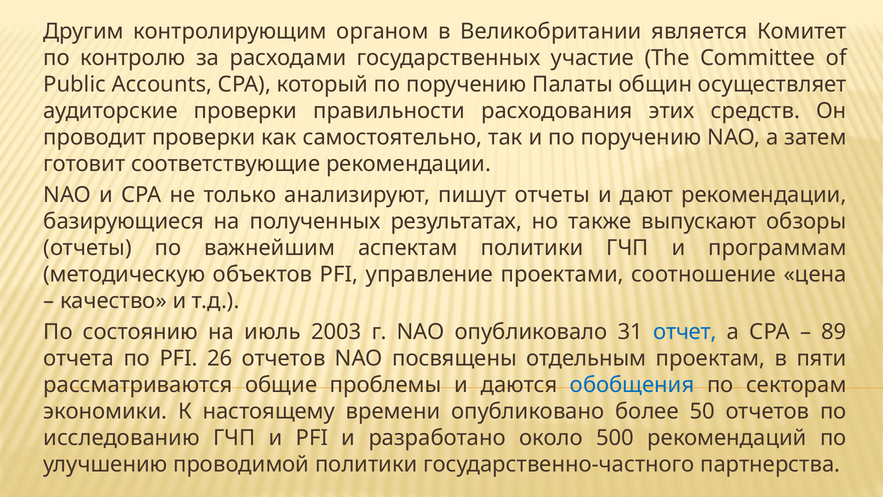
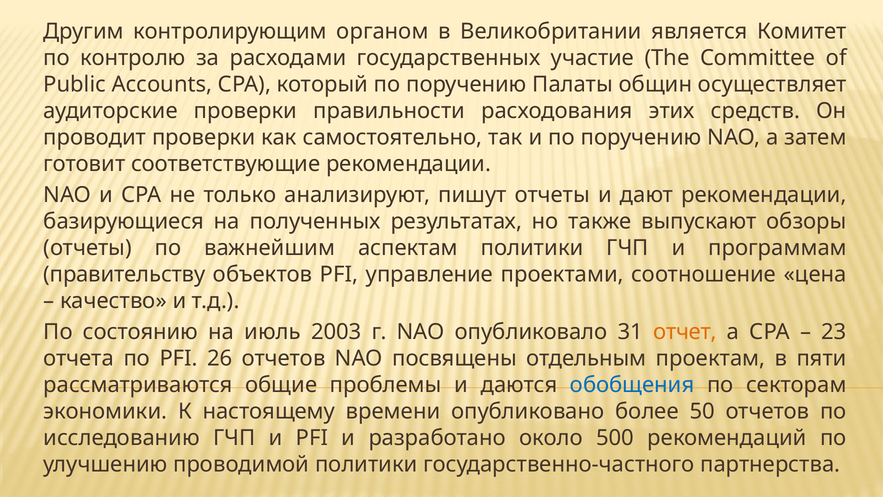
методическую: методическую -> правительству
отчет colour: blue -> orange
89: 89 -> 23
